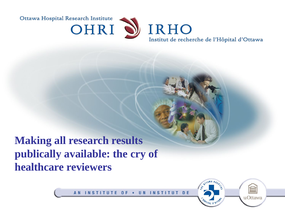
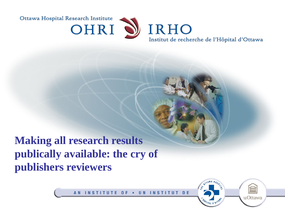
healthcare: healthcare -> publishers
